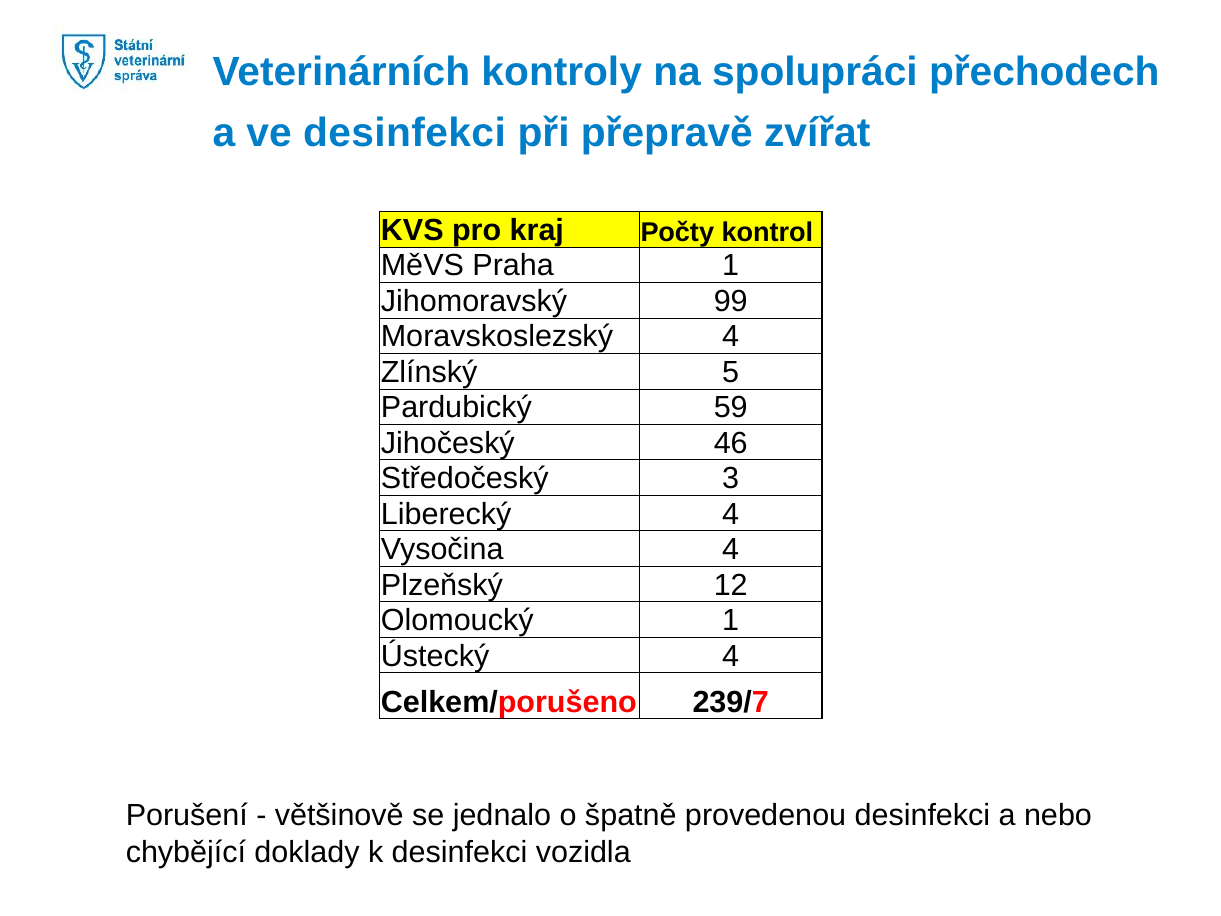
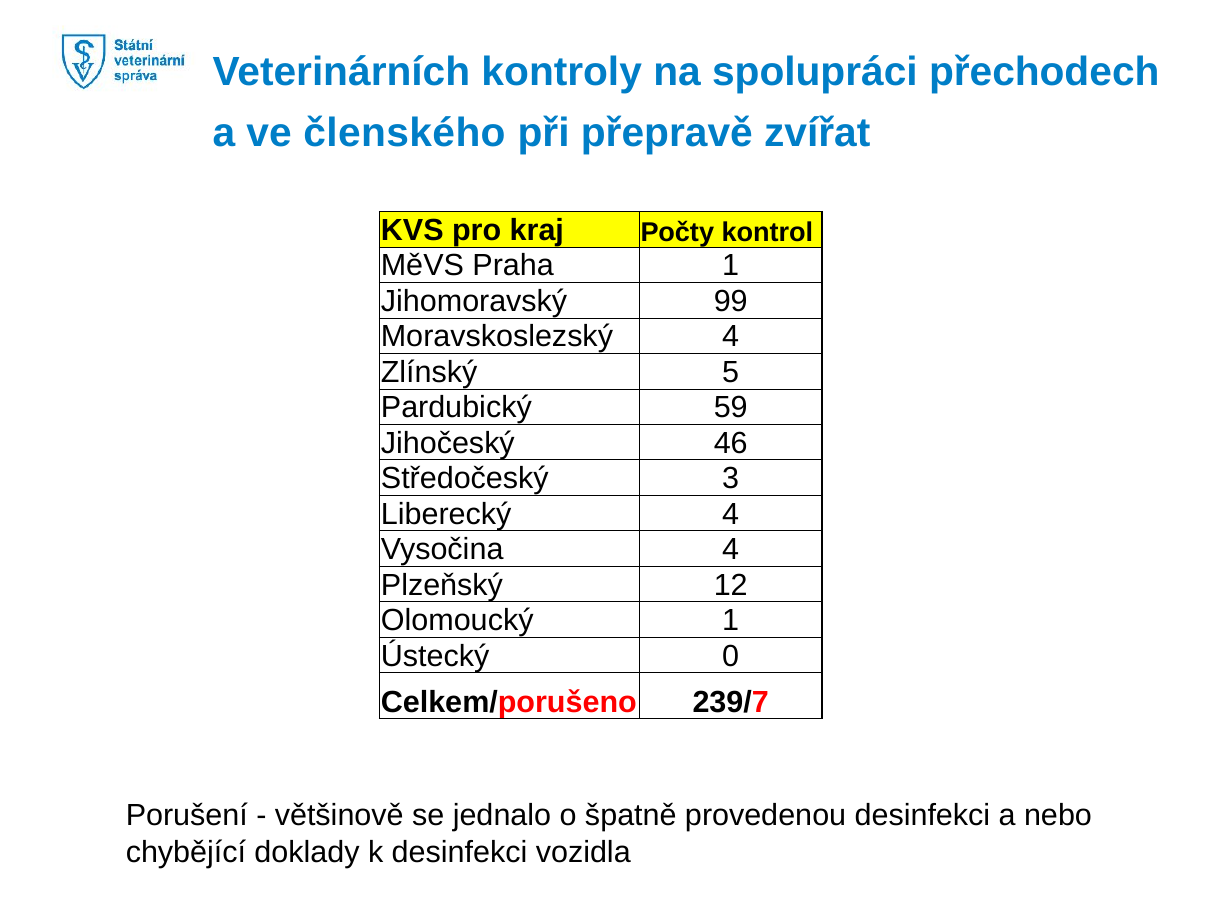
ve desinfekci: desinfekci -> členského
Ústecký 4: 4 -> 0
